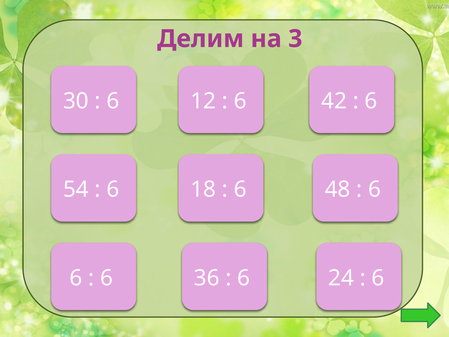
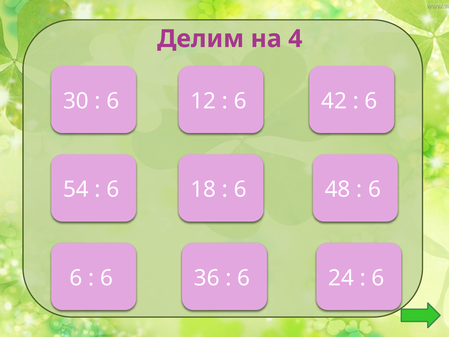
на 3: 3 -> 4
